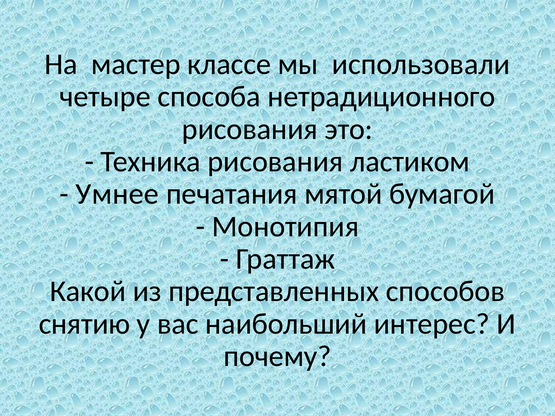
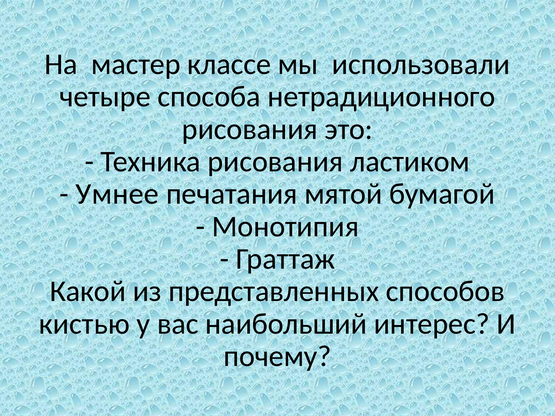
снятию: снятию -> кистью
